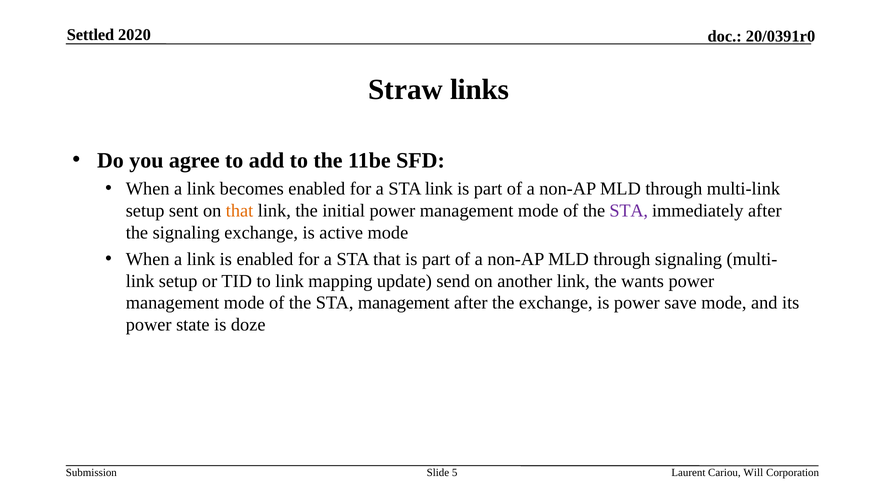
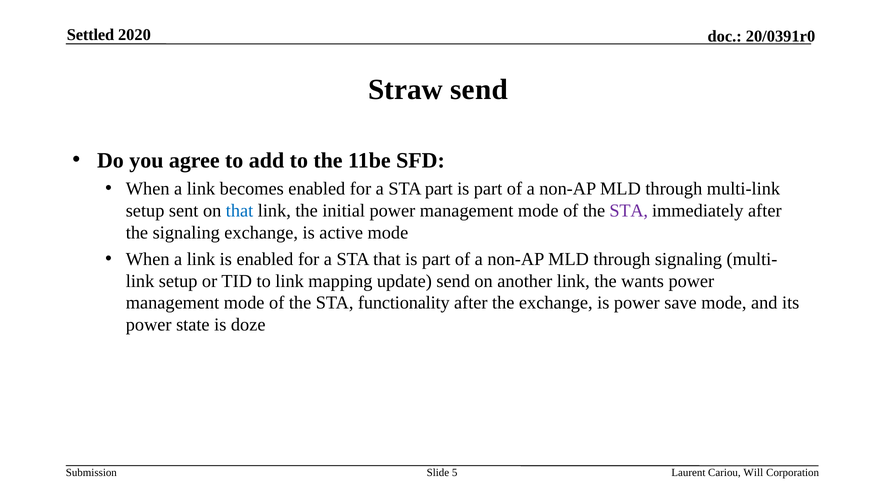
Straw links: links -> send
STA link: link -> part
that at (240, 211) colour: orange -> blue
STA management: management -> functionality
